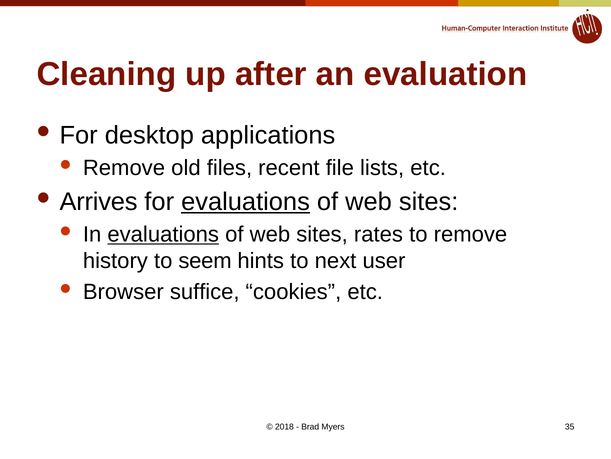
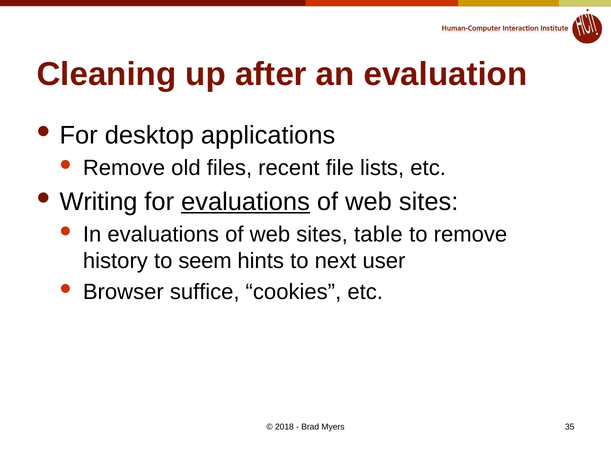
Arrives: Arrives -> Writing
evaluations at (163, 234) underline: present -> none
rates: rates -> table
